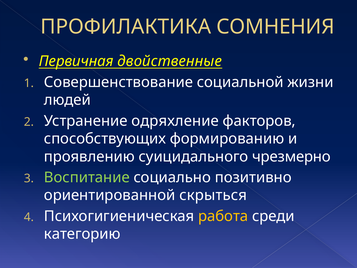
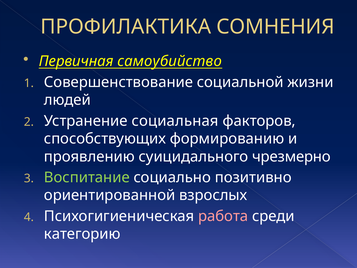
двойственные: двойственные -> самоубийство
одряхление: одряхление -> социальная
скрыться: скрыться -> взрослых
работа colour: yellow -> pink
